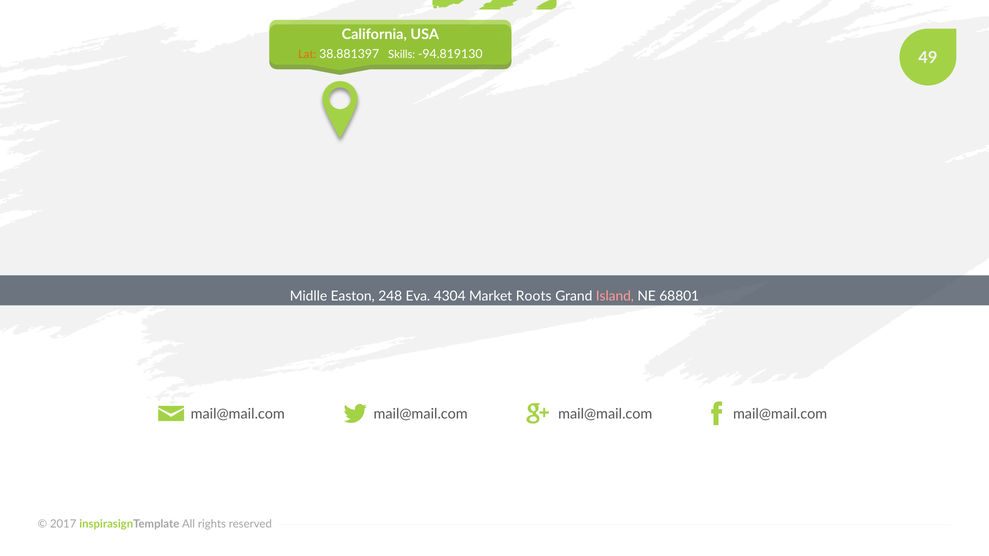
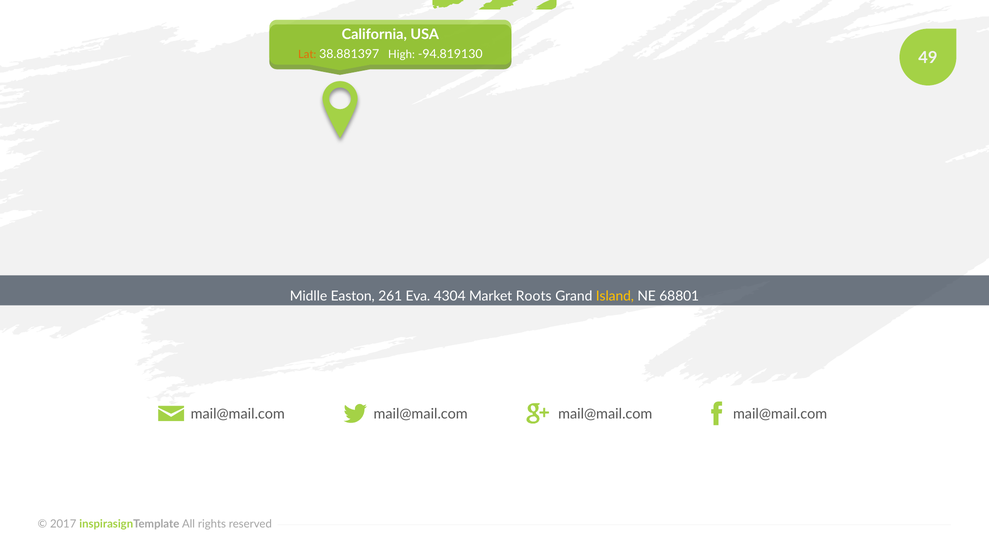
Skills: Skills -> High
248: 248 -> 261
Island colour: pink -> yellow
